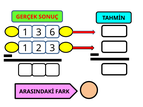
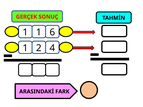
1 3: 3 -> 1
2 3: 3 -> 4
